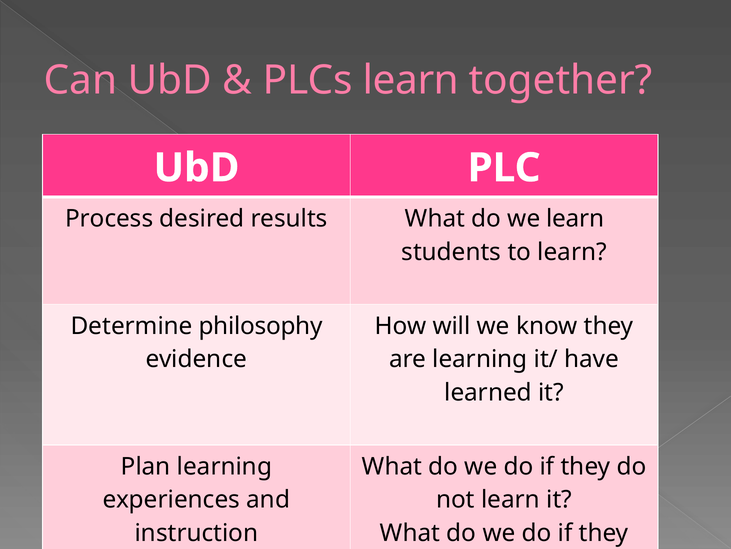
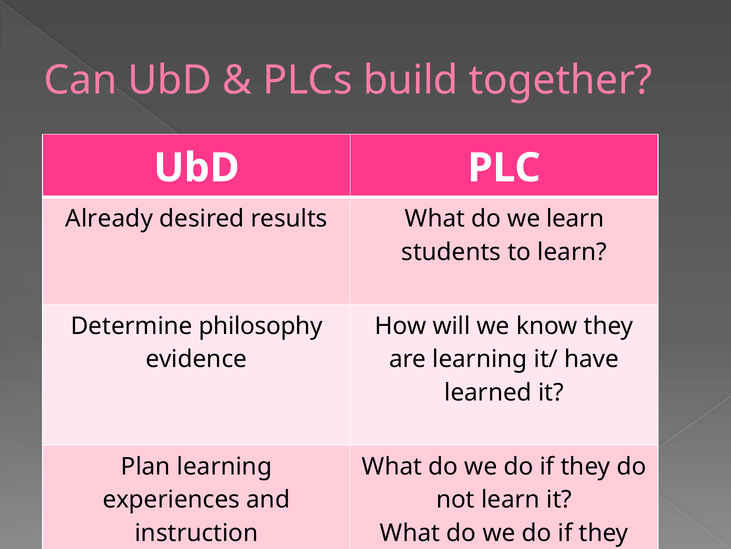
PLCs learn: learn -> build
Process at (109, 218): Process -> Already
